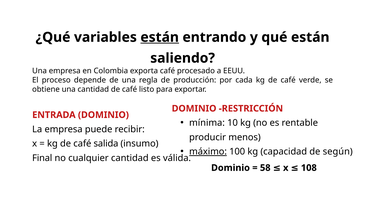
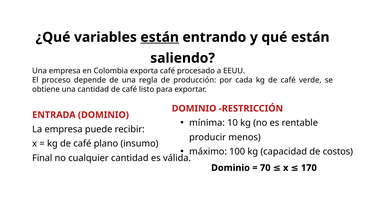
salida: salida -> plano
máximo underline: present -> none
según: según -> costos
58: 58 -> 70
108: 108 -> 170
